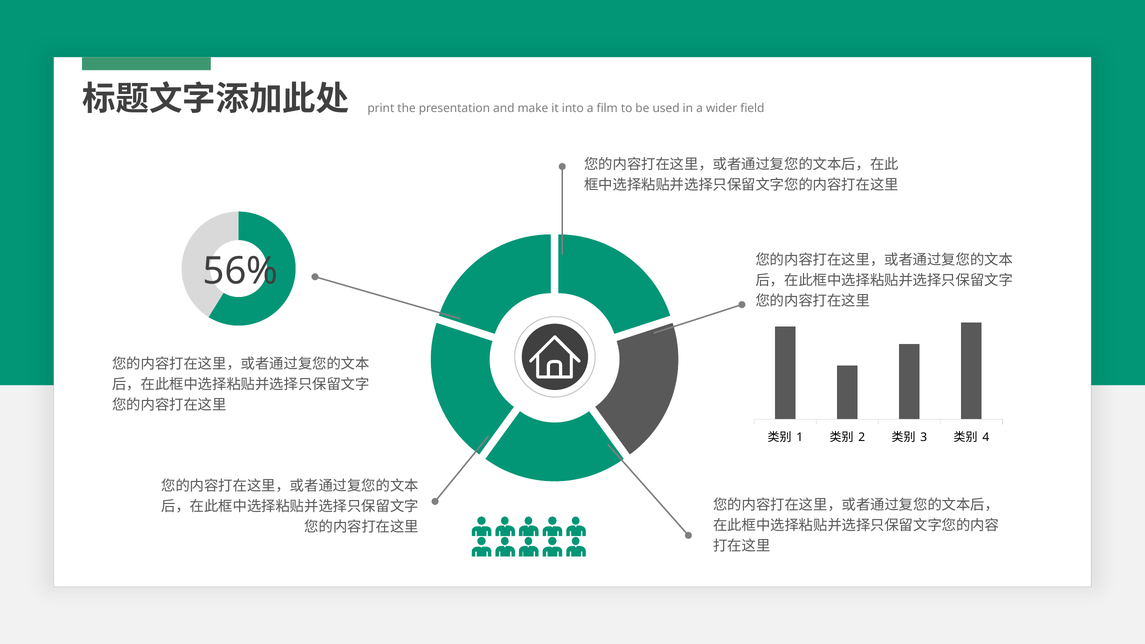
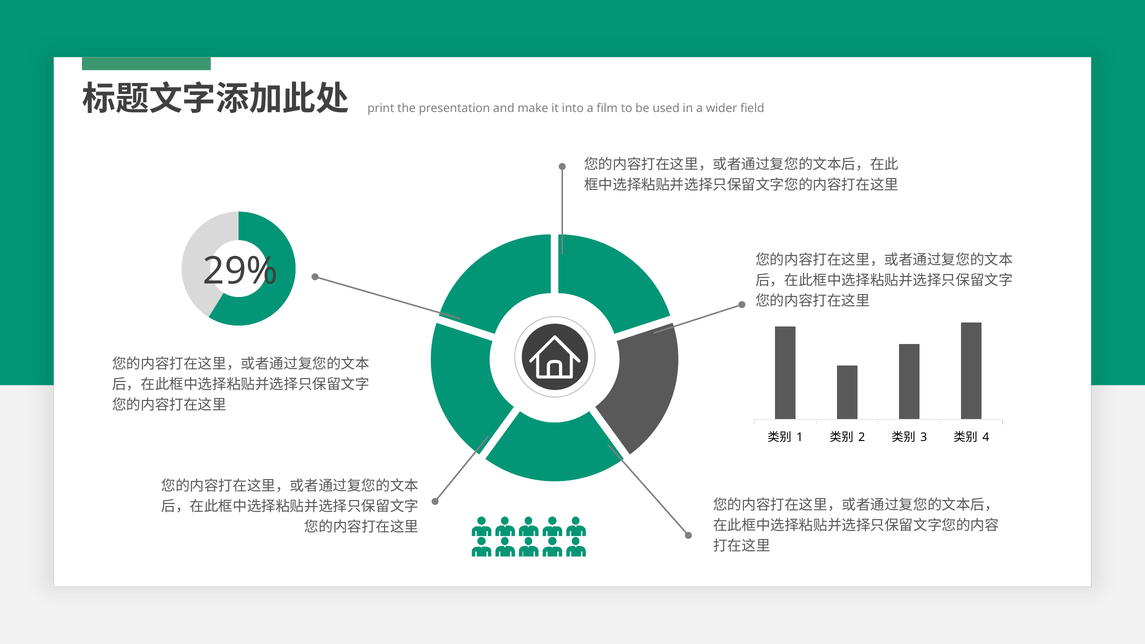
56%: 56% -> 29%
